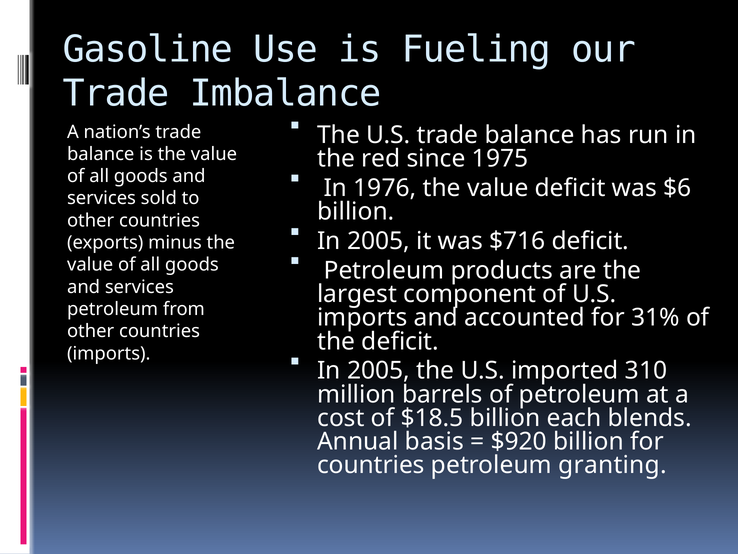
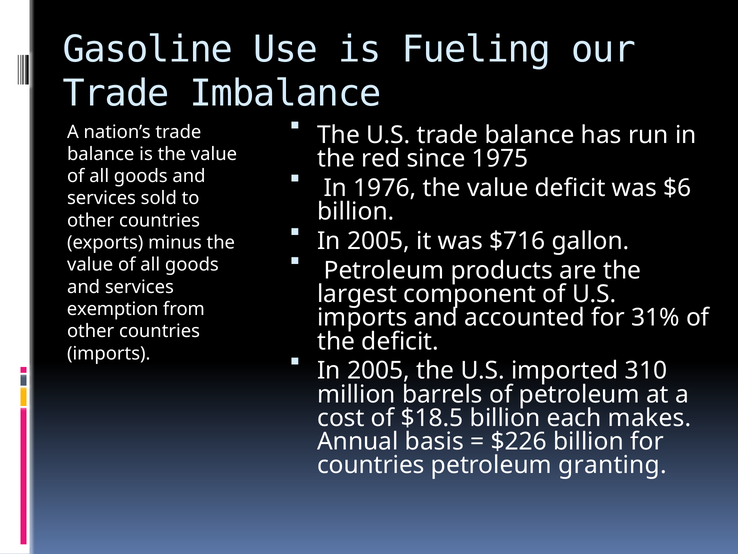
$716 deficit: deficit -> gallon
petroleum at (113, 309): petroleum -> exemption
blends: blends -> makes
$920: $920 -> $226
